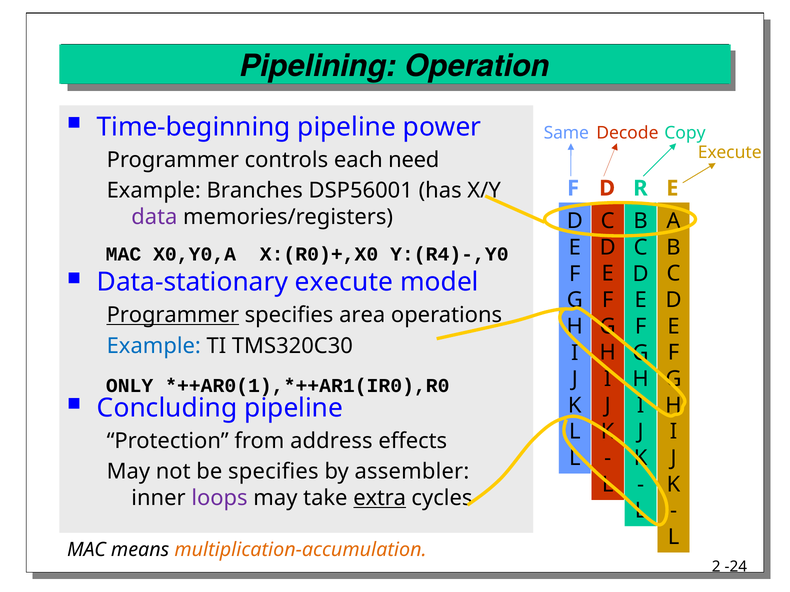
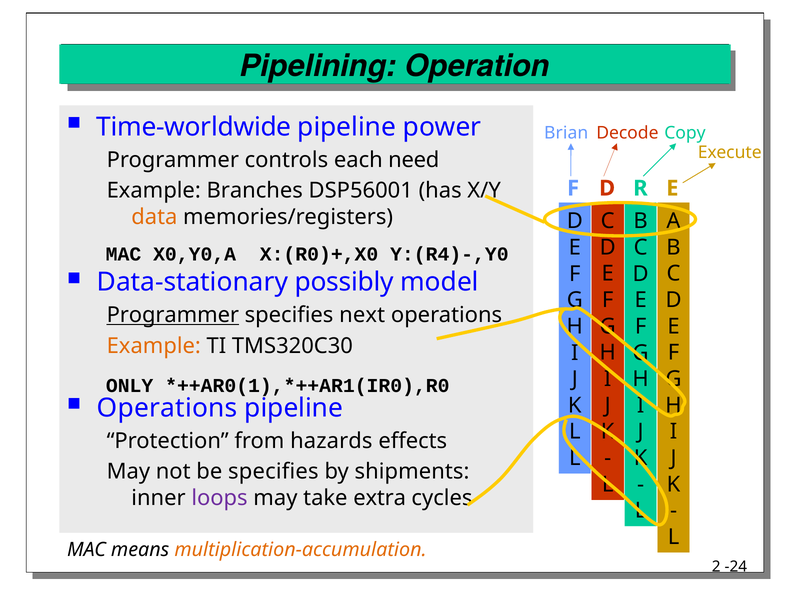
Time-beginning: Time-beginning -> Time-worldwide
Same: Same -> Brian
data colour: purple -> orange
Data-stationary execute: execute -> possibly
area: area -> next
Example at (154, 346) colour: blue -> orange
Concluding at (167, 408): Concluding -> Operations
address: address -> hazards
assembler: assembler -> shipments
extra underline: present -> none
